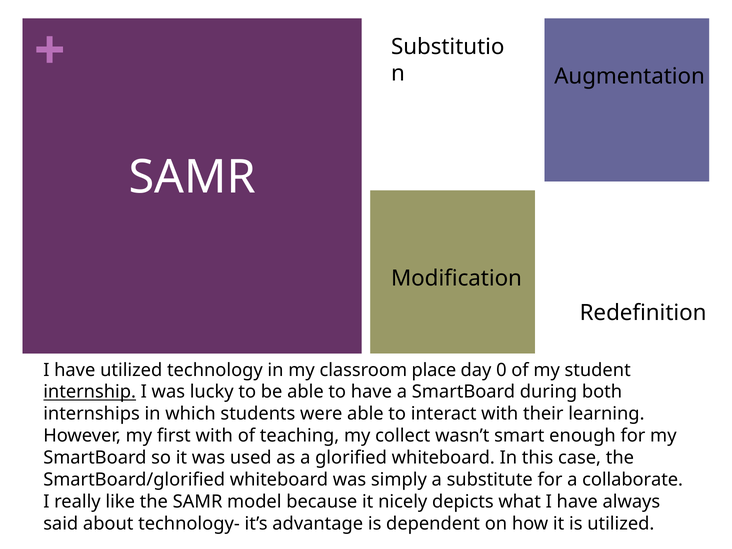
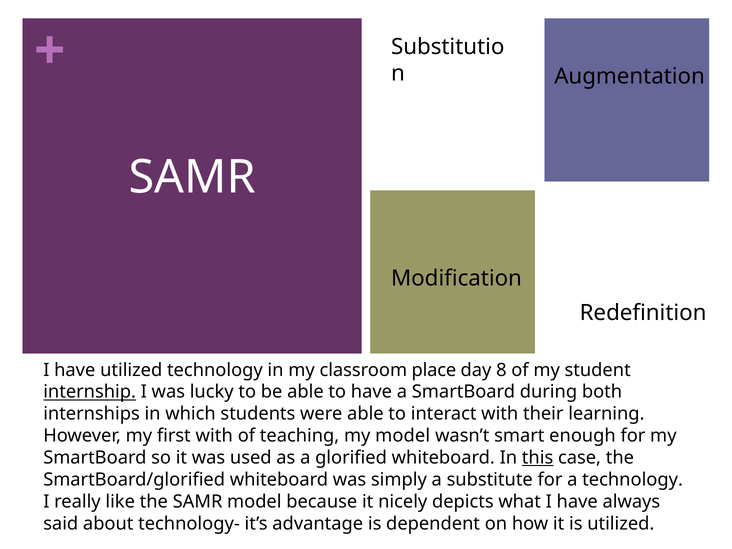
0: 0 -> 8
my collect: collect -> model
this underline: none -> present
a collaborate: collaborate -> technology
